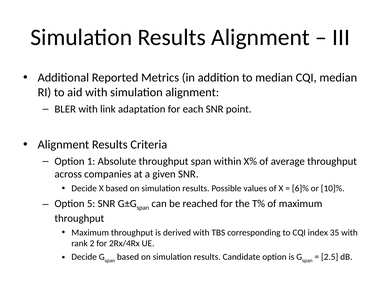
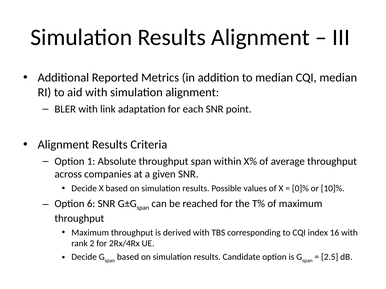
6]%: 6]% -> 0]%
5: 5 -> 6
35: 35 -> 16
